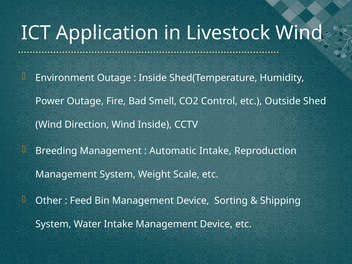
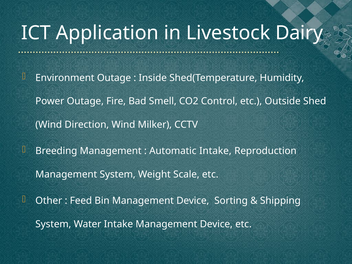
Livestock Wind: Wind -> Dairy
Wind Inside: Inside -> Milker
